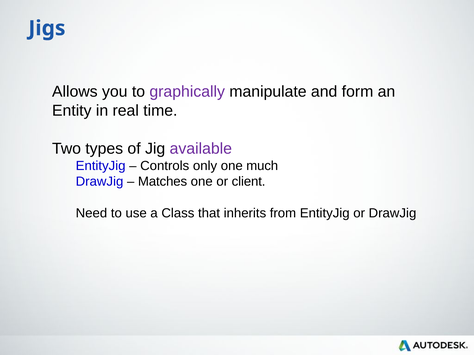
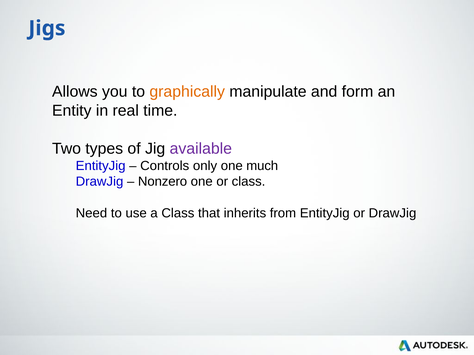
graphically colour: purple -> orange
Matches: Matches -> Nonzero
or client: client -> class
